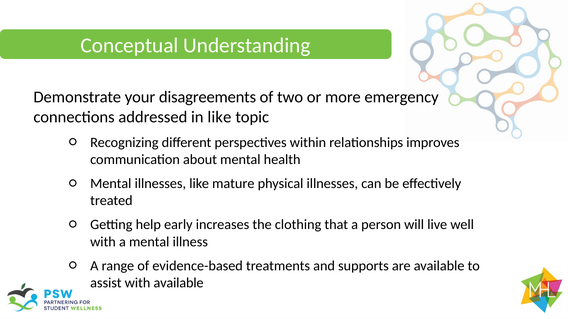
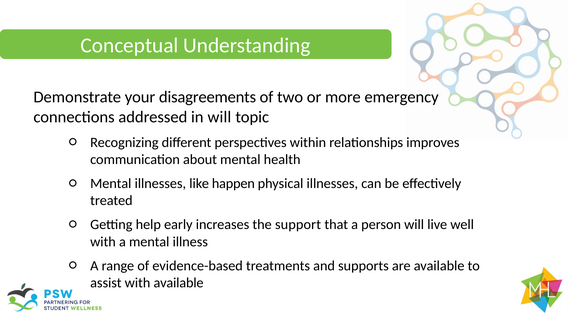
in like: like -> will
mature: mature -> happen
clothing: clothing -> support
